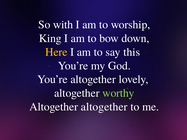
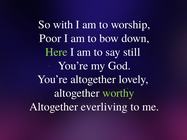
King: King -> Poor
Here colour: yellow -> light green
this: this -> still
Altogether altogether: altogether -> everliving
